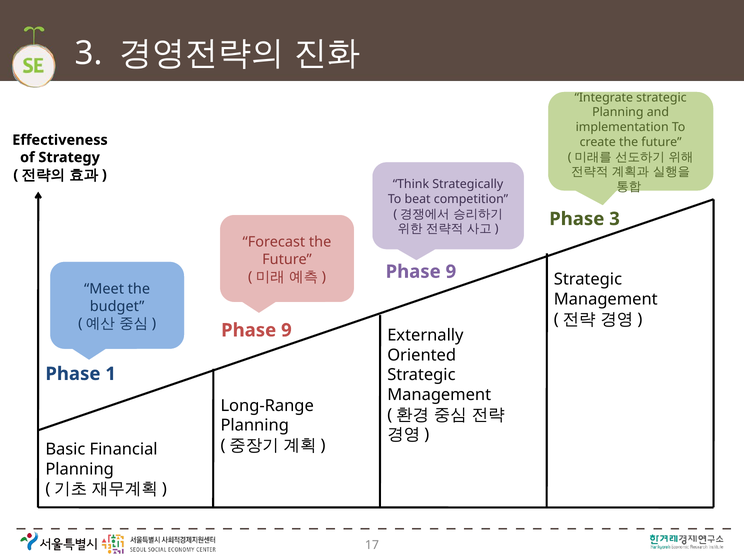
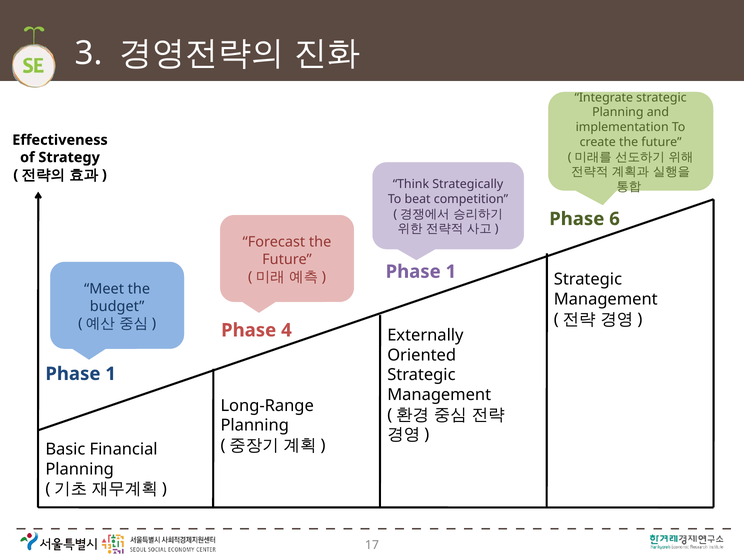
Phase 3: 3 -> 6
9 at (451, 272): 9 -> 1
9 at (286, 330): 9 -> 4
